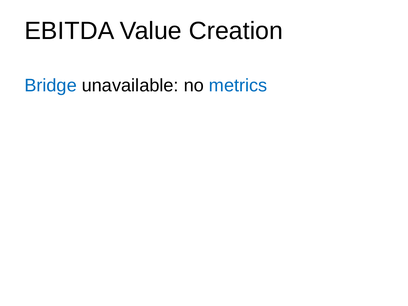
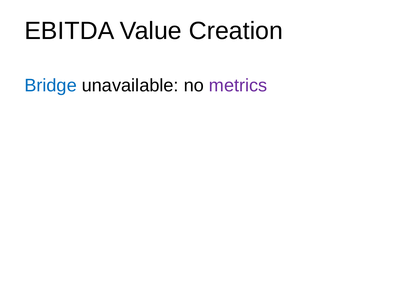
metrics colour: blue -> purple
